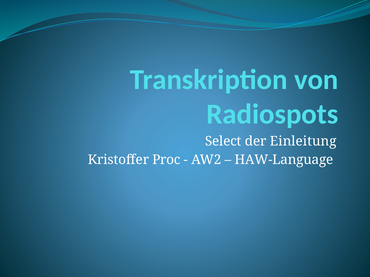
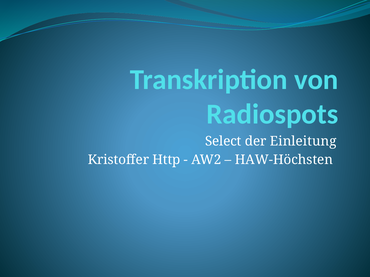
Proc: Proc -> Http
HAW-Language: HAW-Language -> HAW-Höchsten
